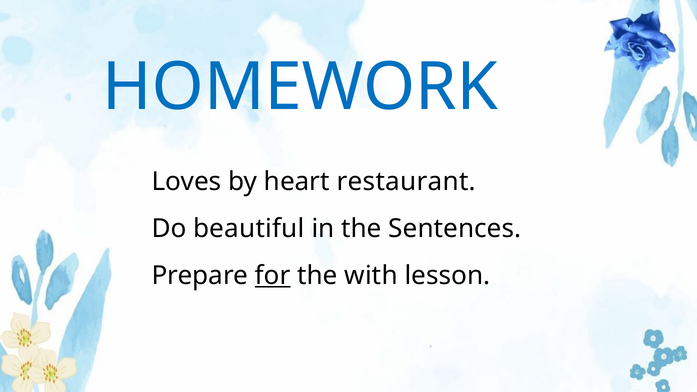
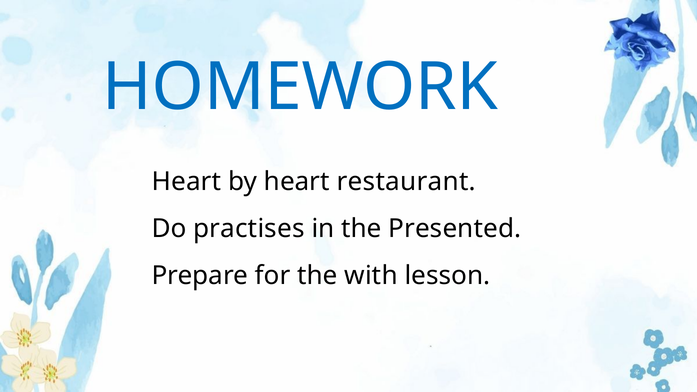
Loves at (187, 182): Loves -> Heart
beautiful: beautiful -> practises
Sentences: Sentences -> Presented
for underline: present -> none
